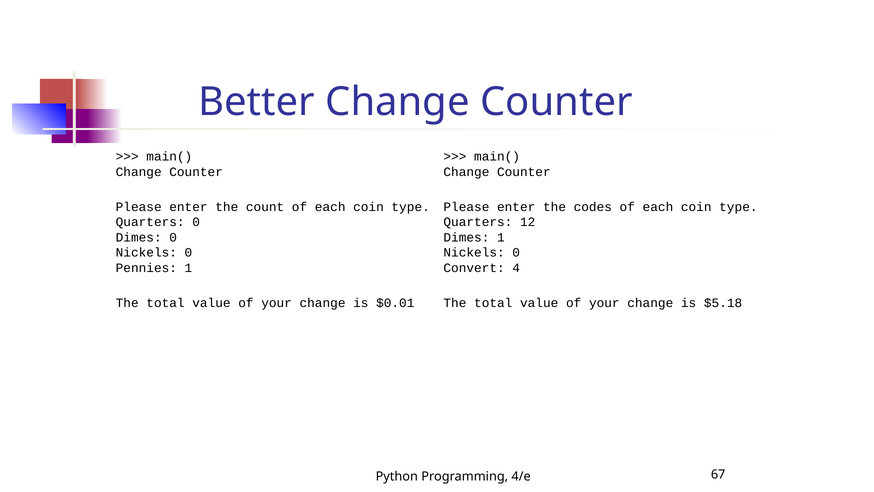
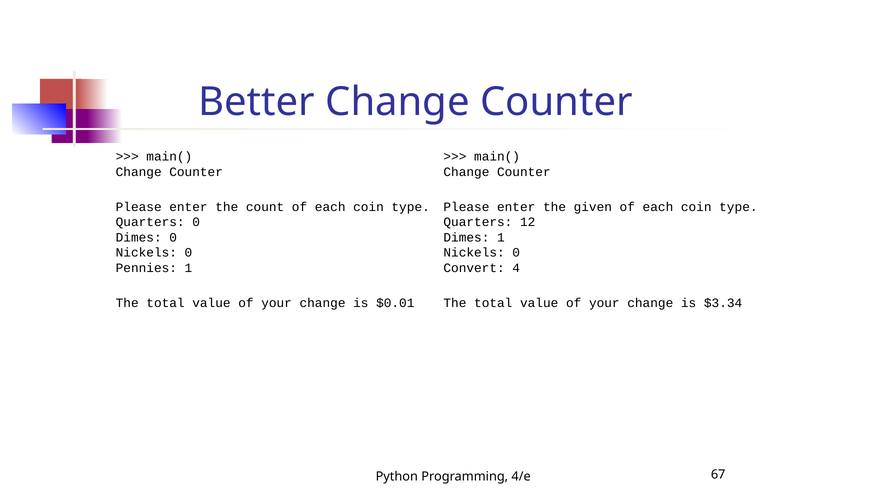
codes: codes -> given
$5.18: $5.18 -> $3.34
